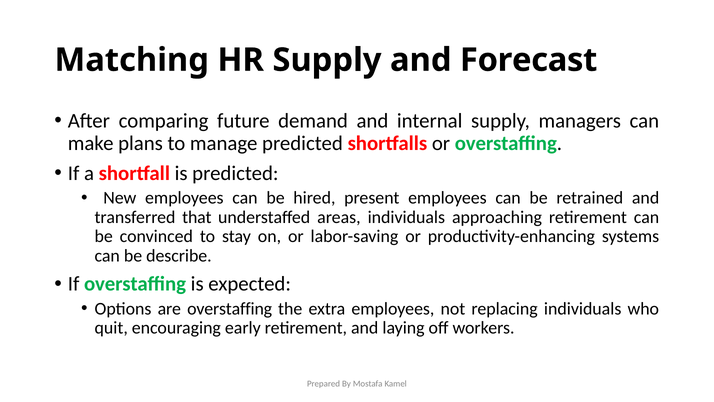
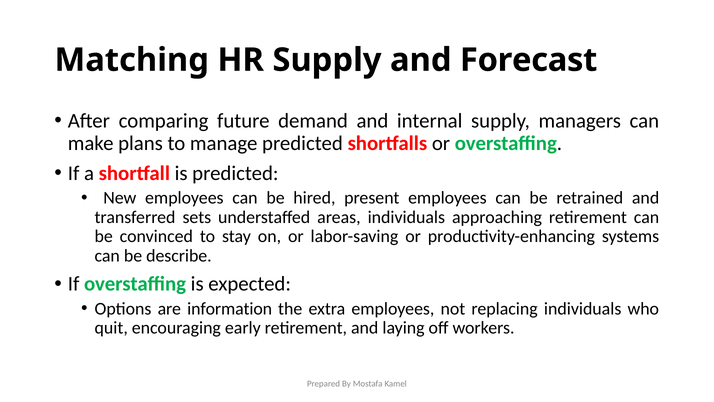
that: that -> sets
are overstaffing: overstaffing -> information
